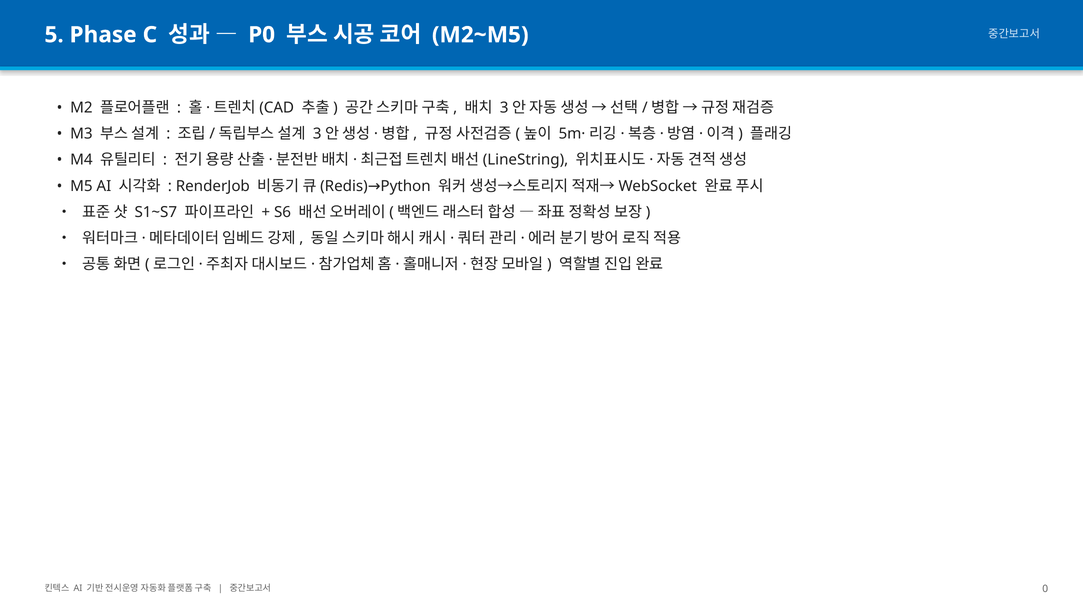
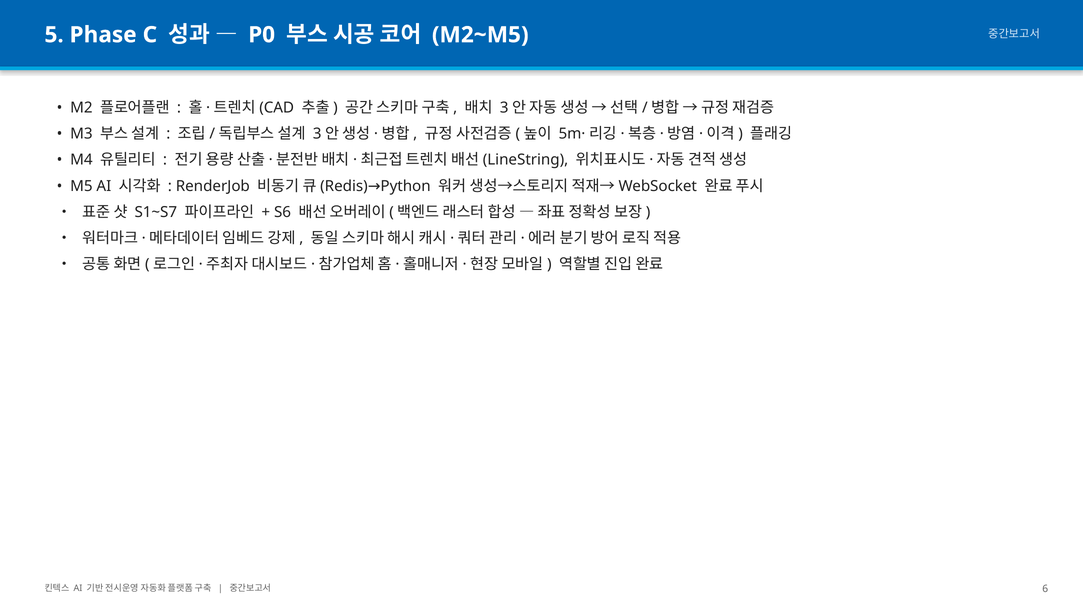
0: 0 -> 6
